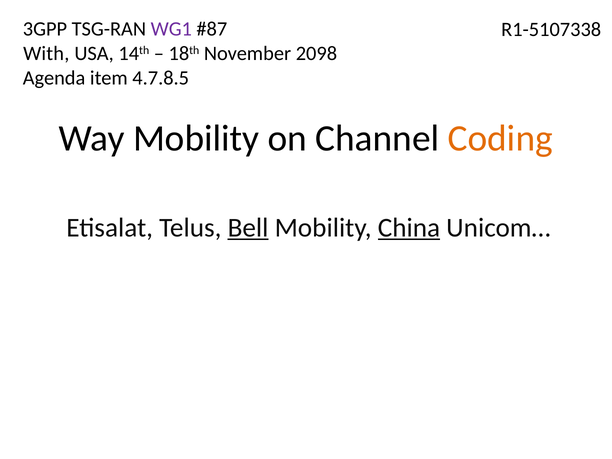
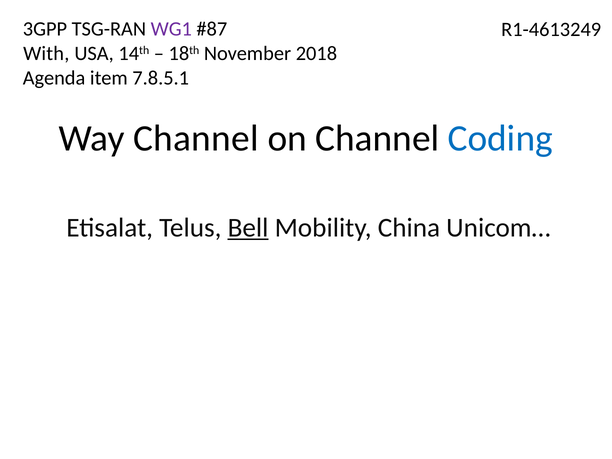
R1-5107338: R1-5107338 -> R1-4613249
2098: 2098 -> 2018
4.7.8.5: 4.7.8.5 -> 7.8.5.1
Way Mobility: Mobility -> Channel
Coding colour: orange -> blue
China underline: present -> none
